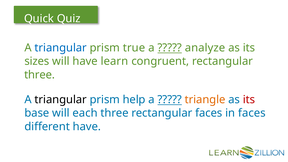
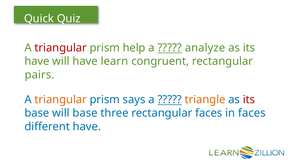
triangular at (61, 48) colour: blue -> red
true: true -> help
sizes at (37, 61): sizes -> have
three at (40, 75): three -> pairs
triangular at (61, 100) colour: black -> orange
help: help -> says
will each: each -> base
